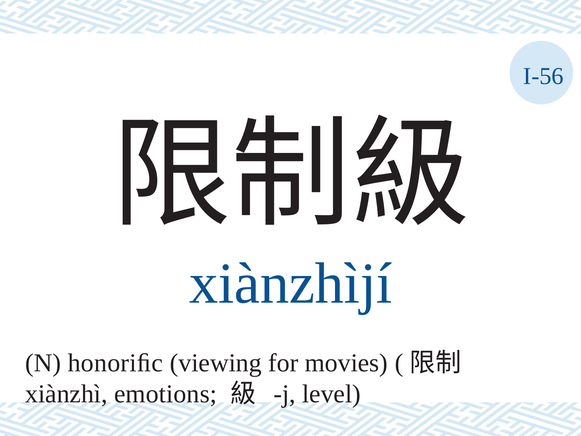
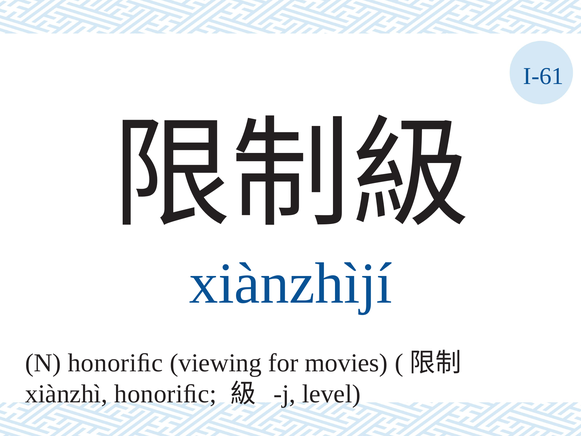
I-56: I-56 -> I-61
xiànzhì emotions: emotions -> honoriﬁc
